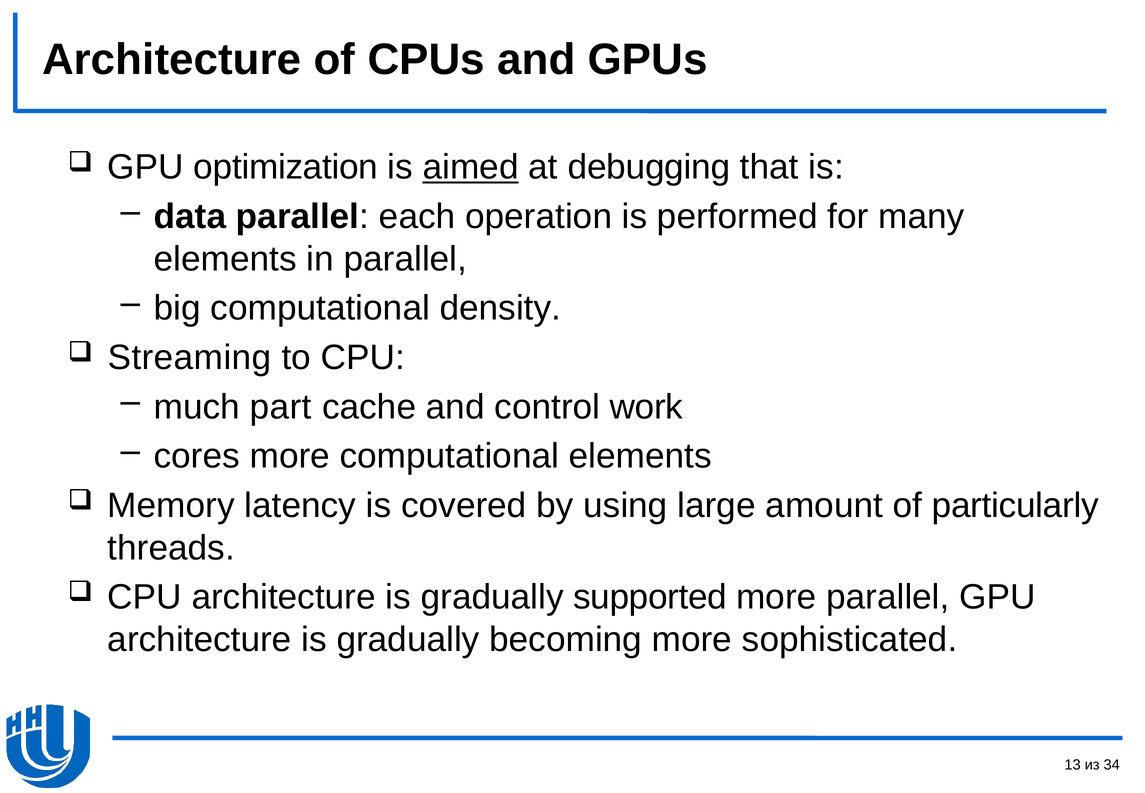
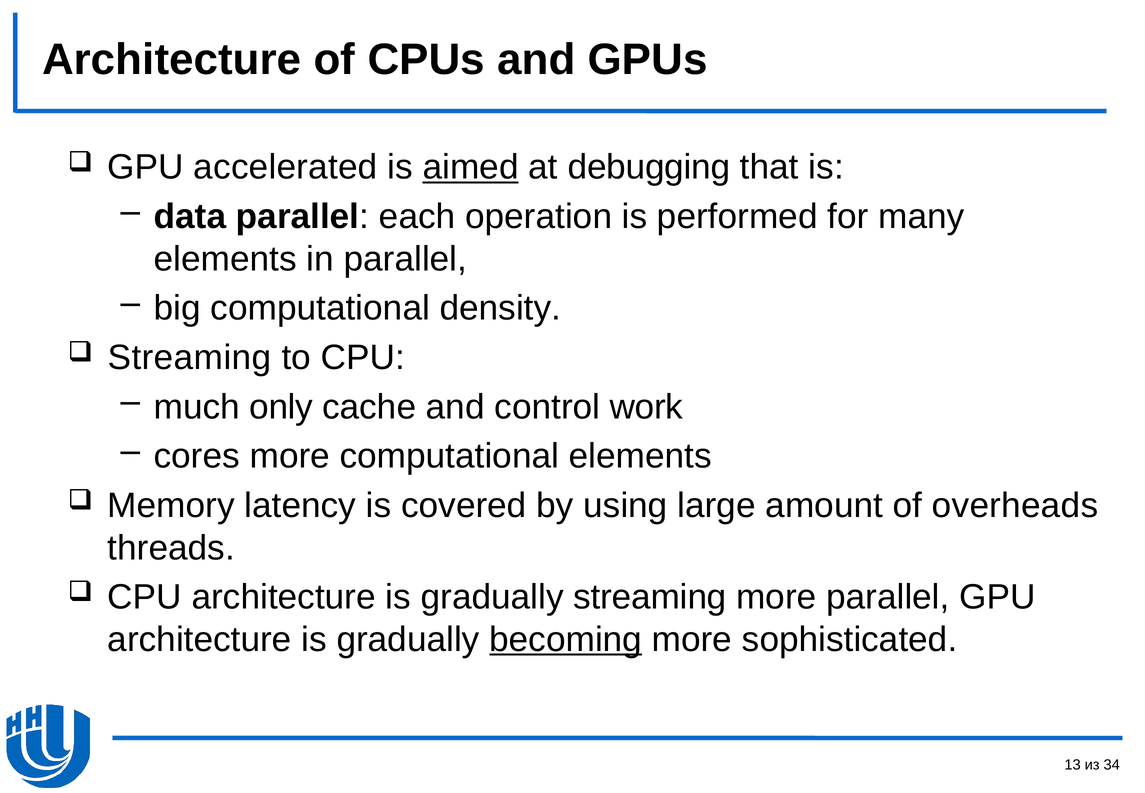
optimization: optimization -> accelerated
part: part -> only
particularly: particularly -> overheads
gradually supported: supported -> streaming
becoming underline: none -> present
